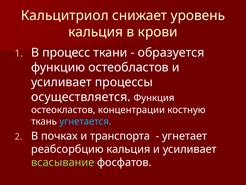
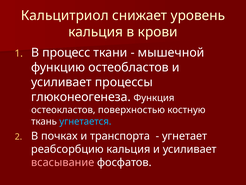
образуется: образуется -> мышечной
осуществляется: осуществляется -> глюконеогенеза
концентрации: концентрации -> поверхностью
всасывание colour: light green -> pink
